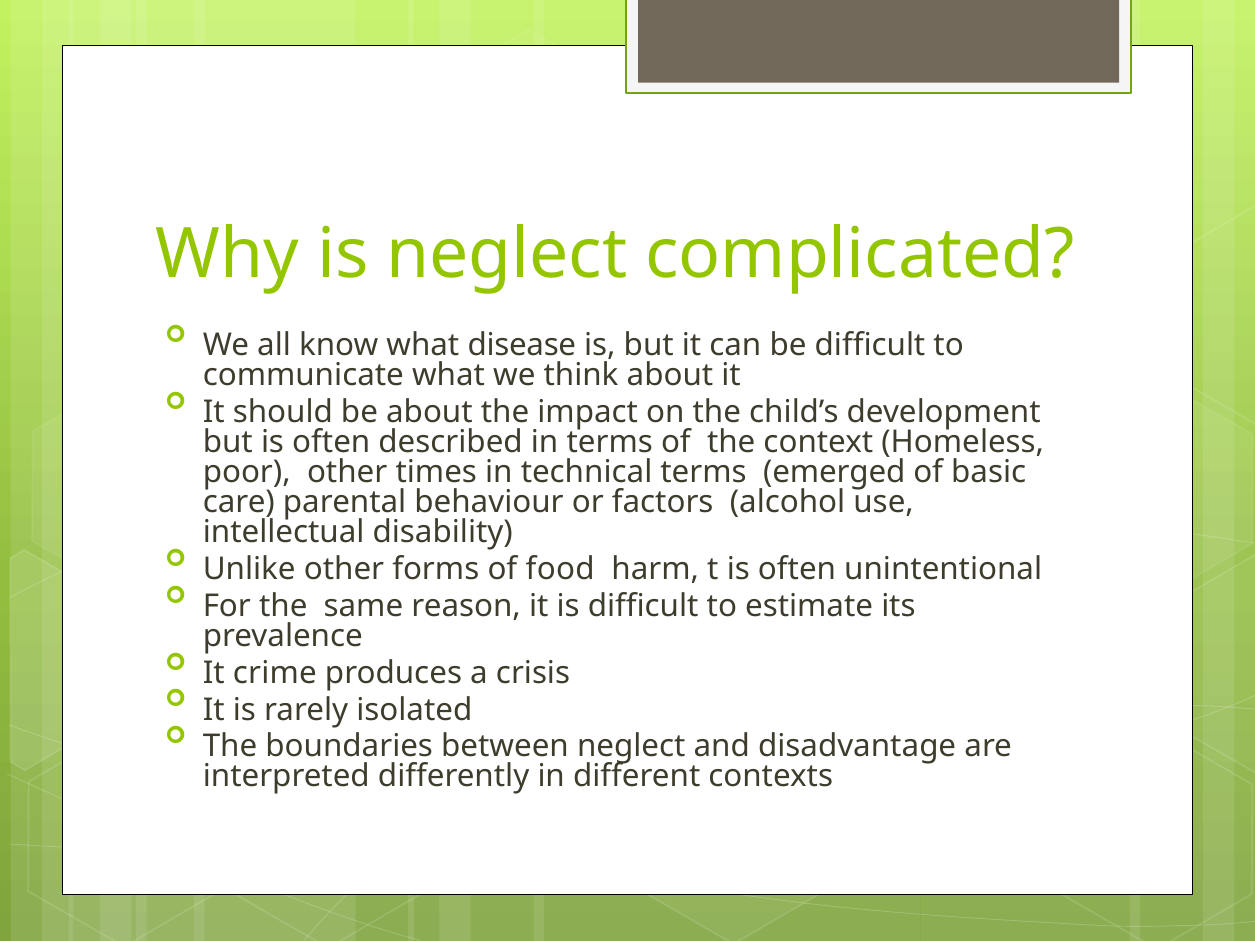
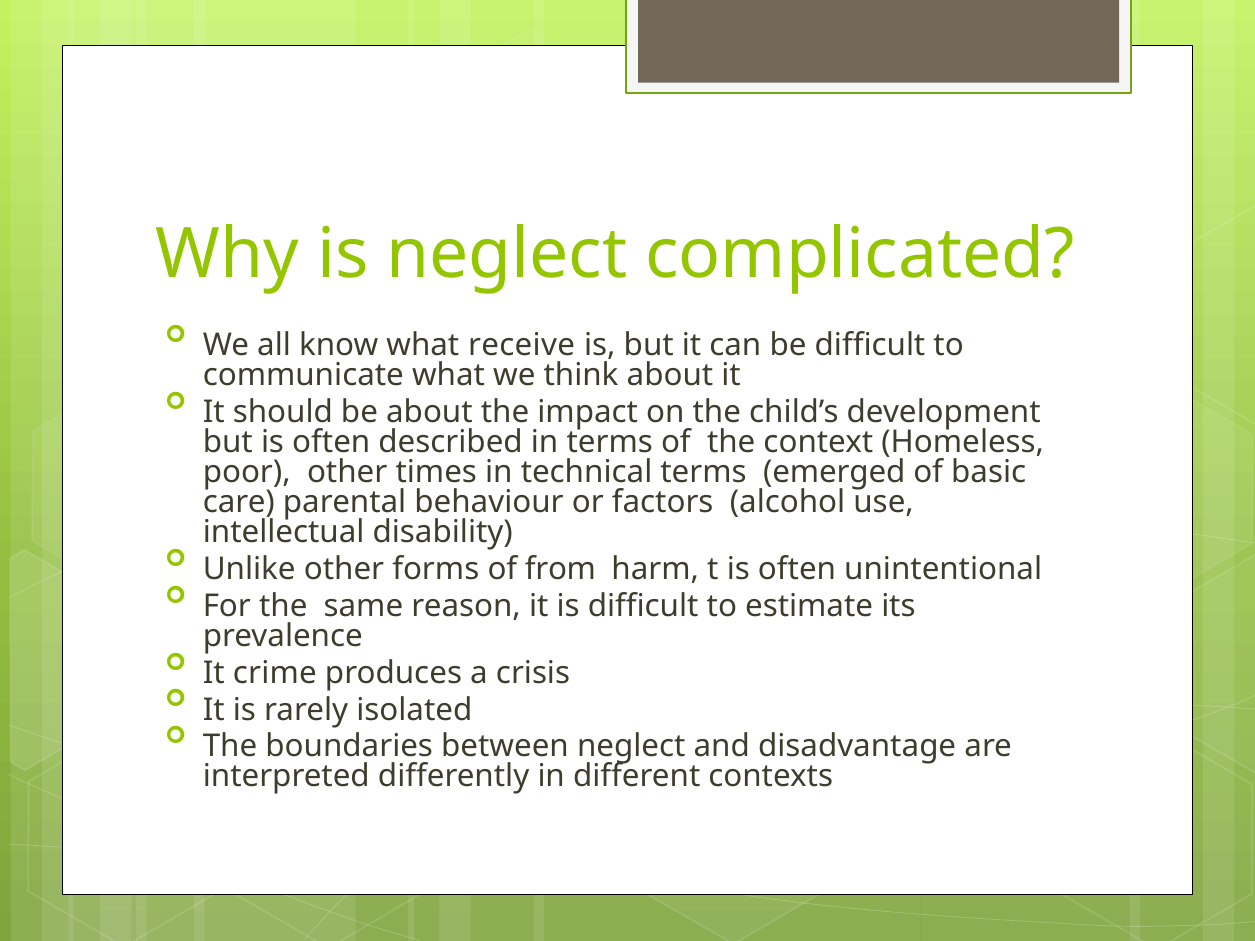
disease: disease -> receive
food: food -> from
